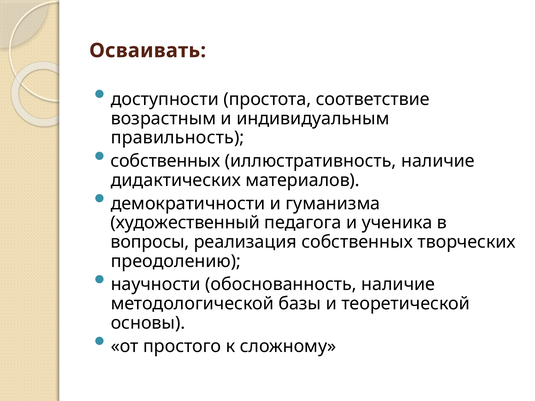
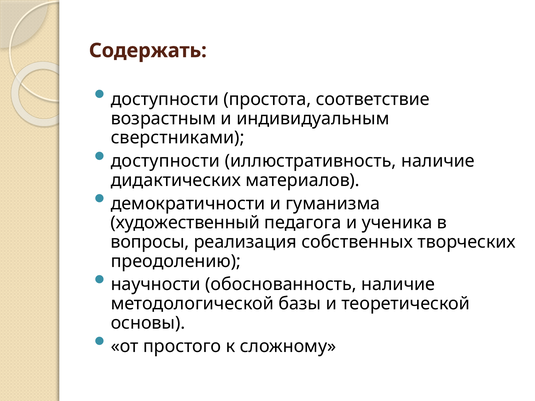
Осваивать: Осваивать -> Содержать
правильность: правильность -> сверстниками
собственных at (165, 161): собственных -> доступности
